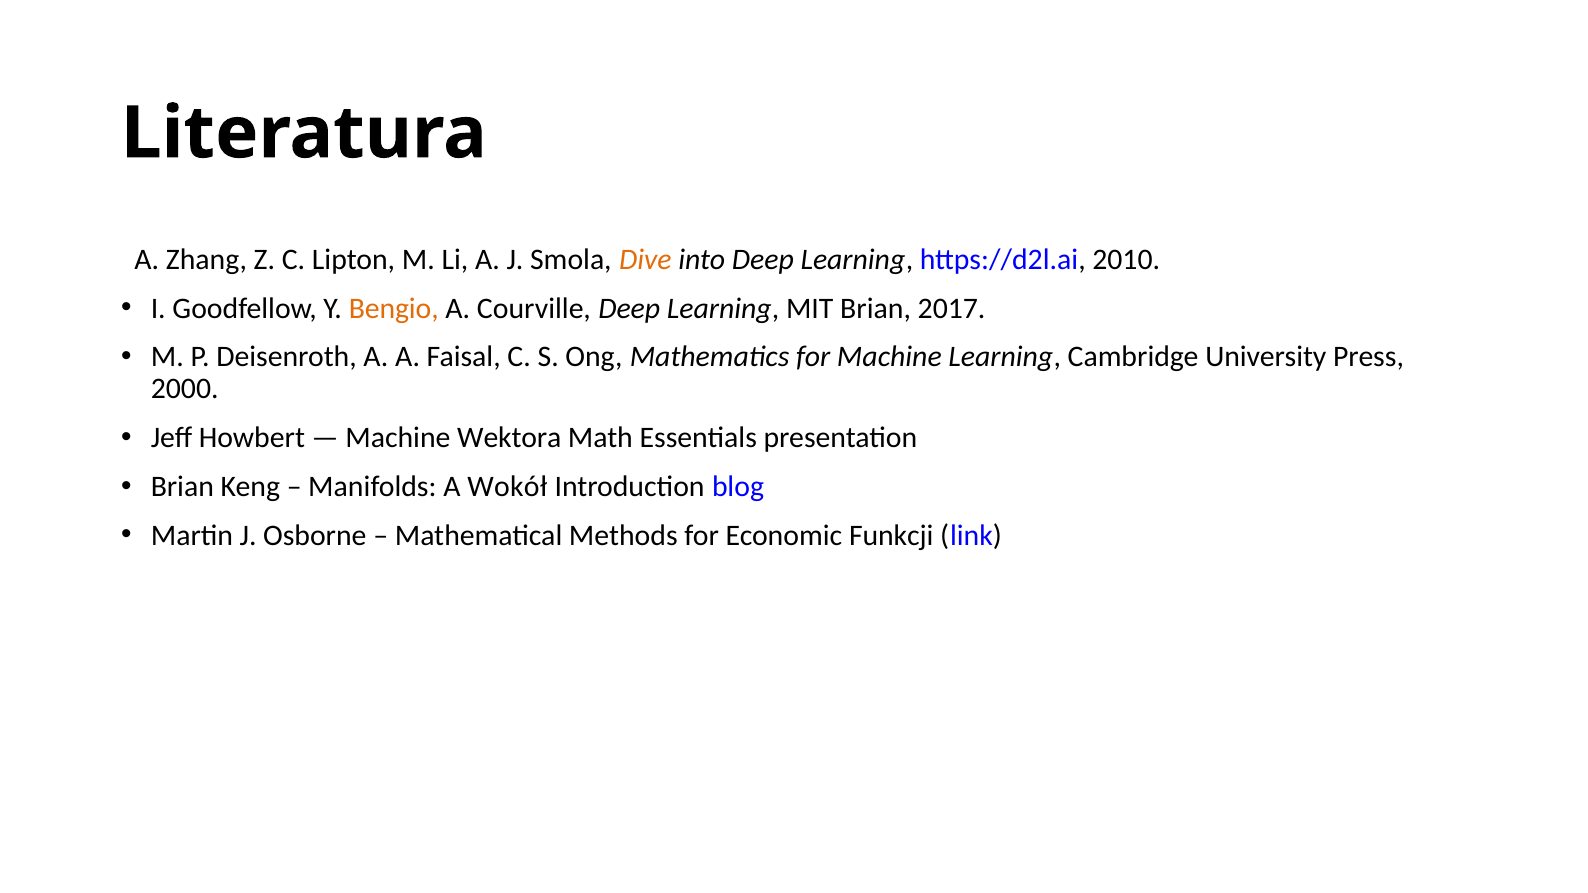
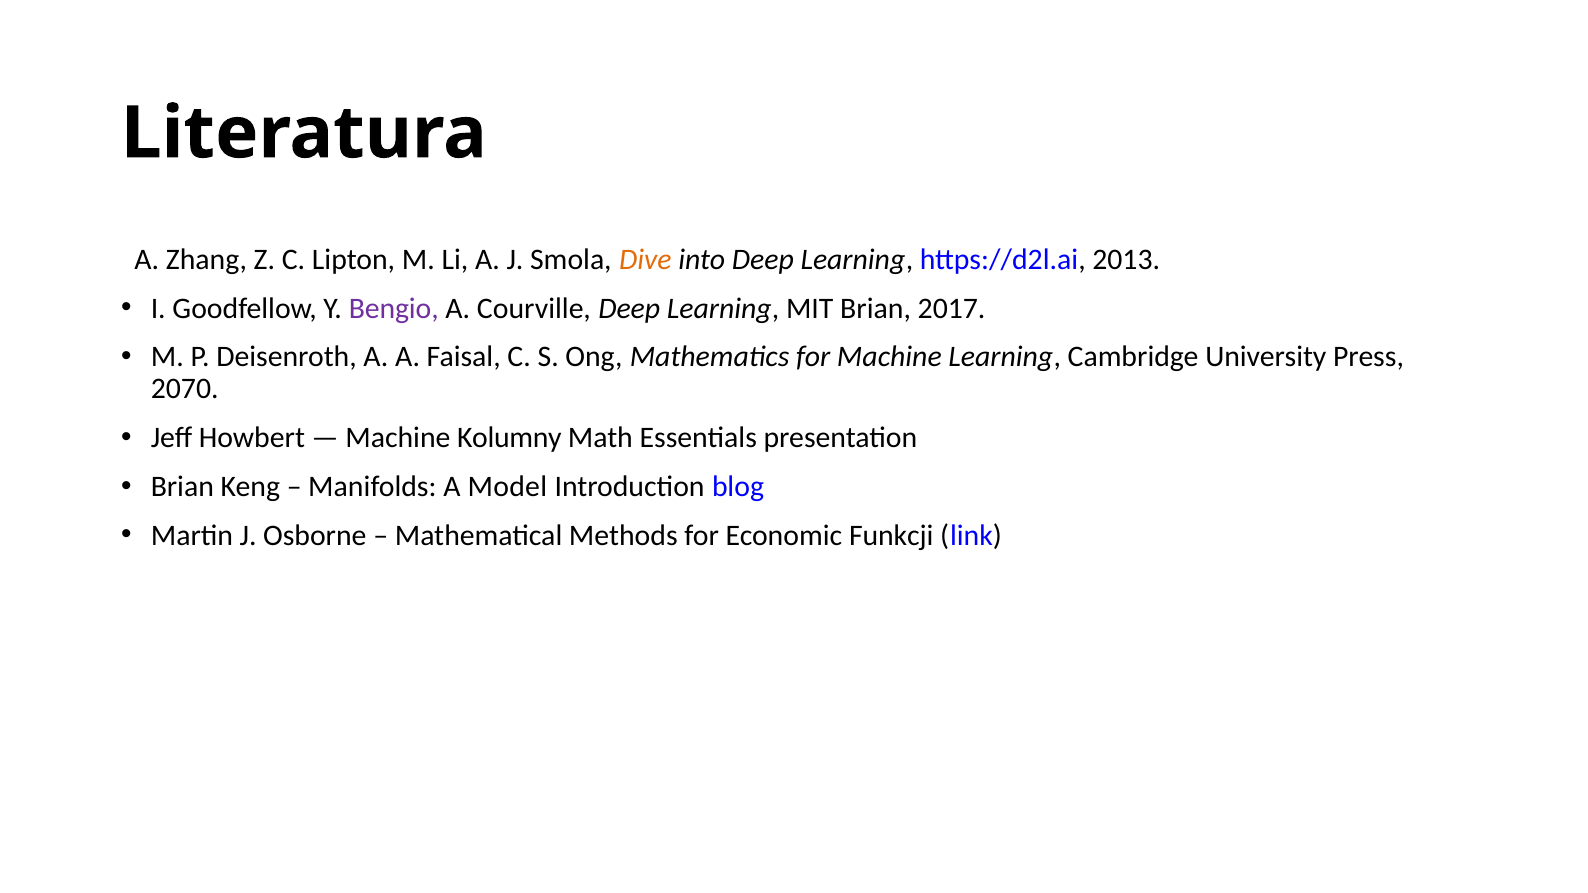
2010: 2010 -> 2013
Bengio colour: orange -> purple
2000: 2000 -> 2070
Wektora: Wektora -> Kolumny
Wokół: Wokół -> Model
